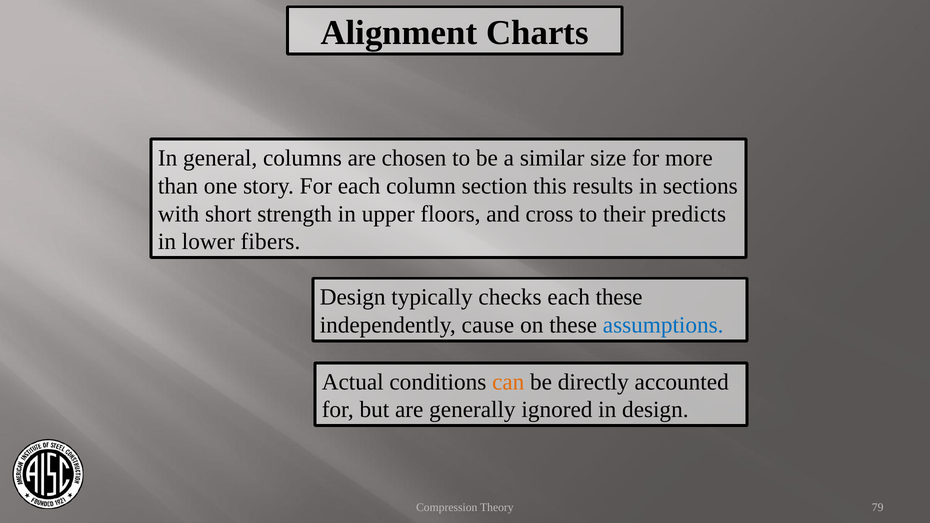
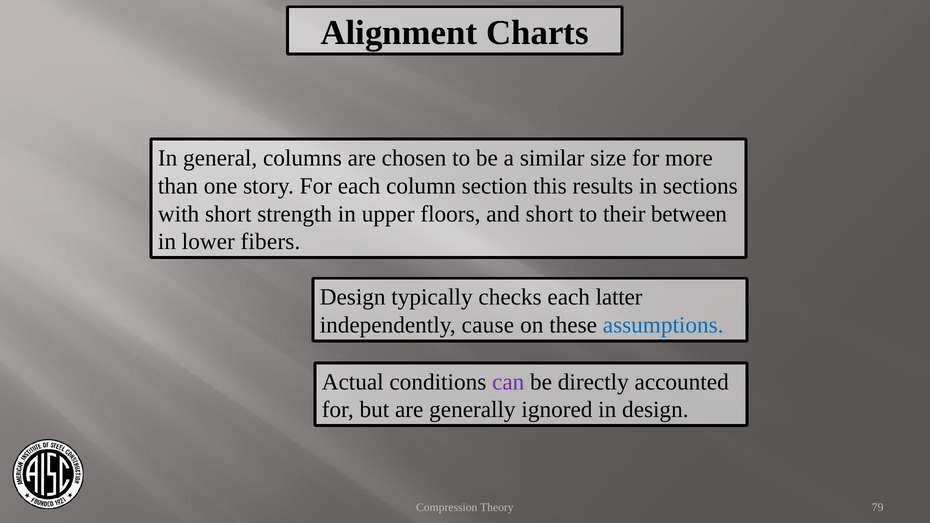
and cross: cross -> short
predicts: predicts -> between
each these: these -> latter
can colour: orange -> purple
